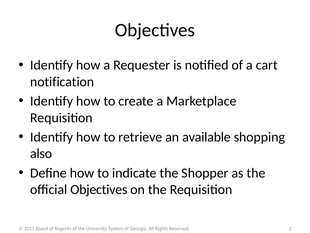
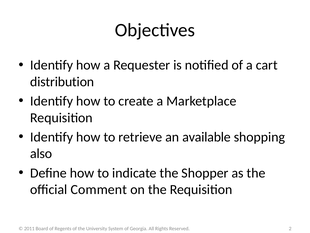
notification: notification -> distribution
official Objectives: Objectives -> Comment
